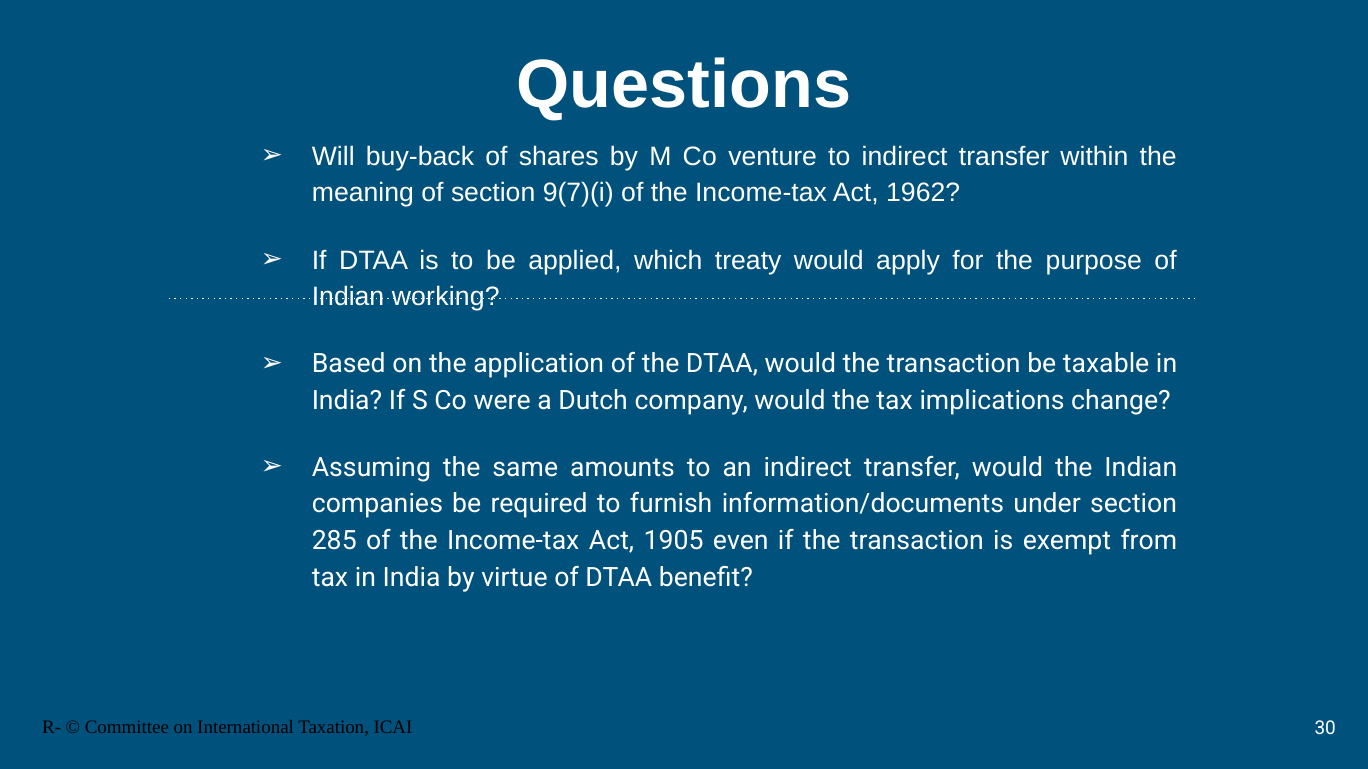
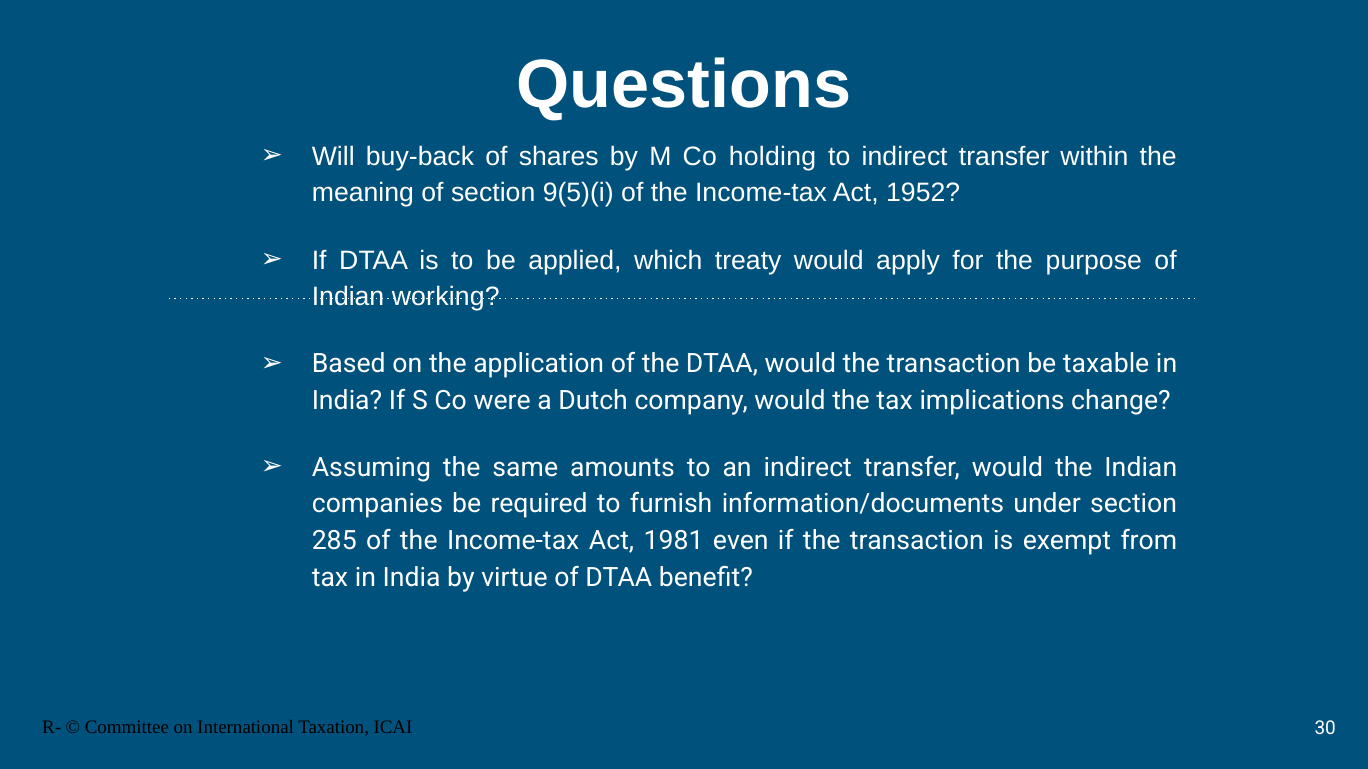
venture: venture -> holding
9(7)(i: 9(7)(i -> 9(5)(i
1962: 1962 -> 1952
1905: 1905 -> 1981
